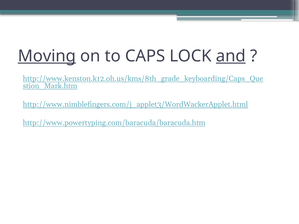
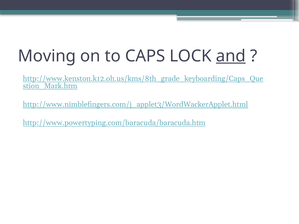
Moving underline: present -> none
